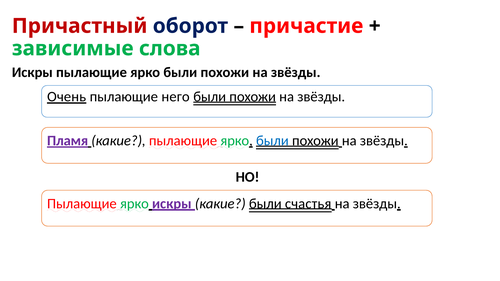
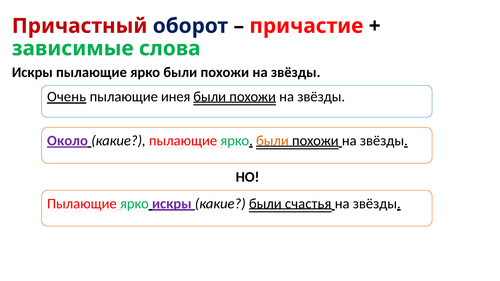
него: него -> инея
Пламя: Пламя -> Около
были at (272, 141) colour: blue -> orange
